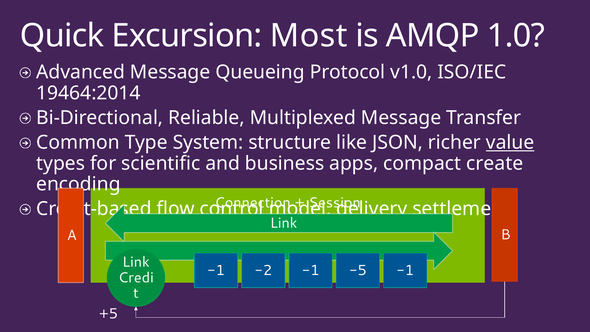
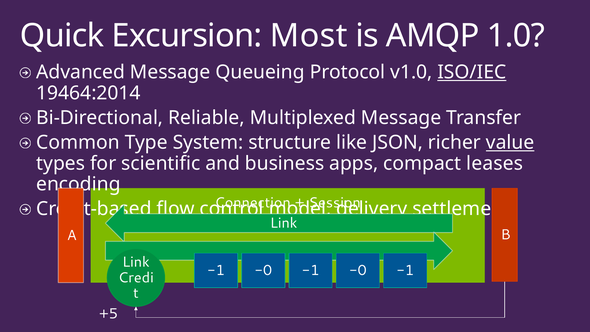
ISO/IEC underline: none -> present
create: create -> leases
-2 at (263, 270): -2 -> -0
-5 at (358, 270): -5 -> -0
